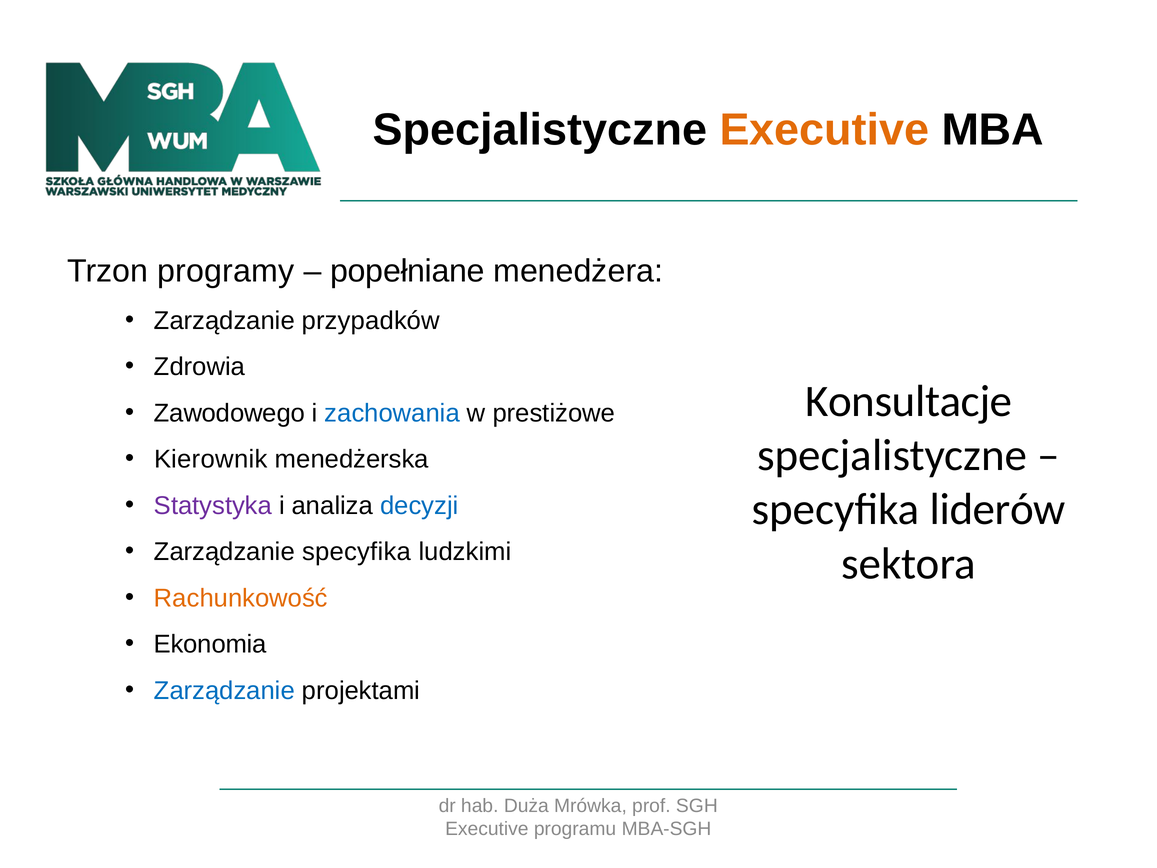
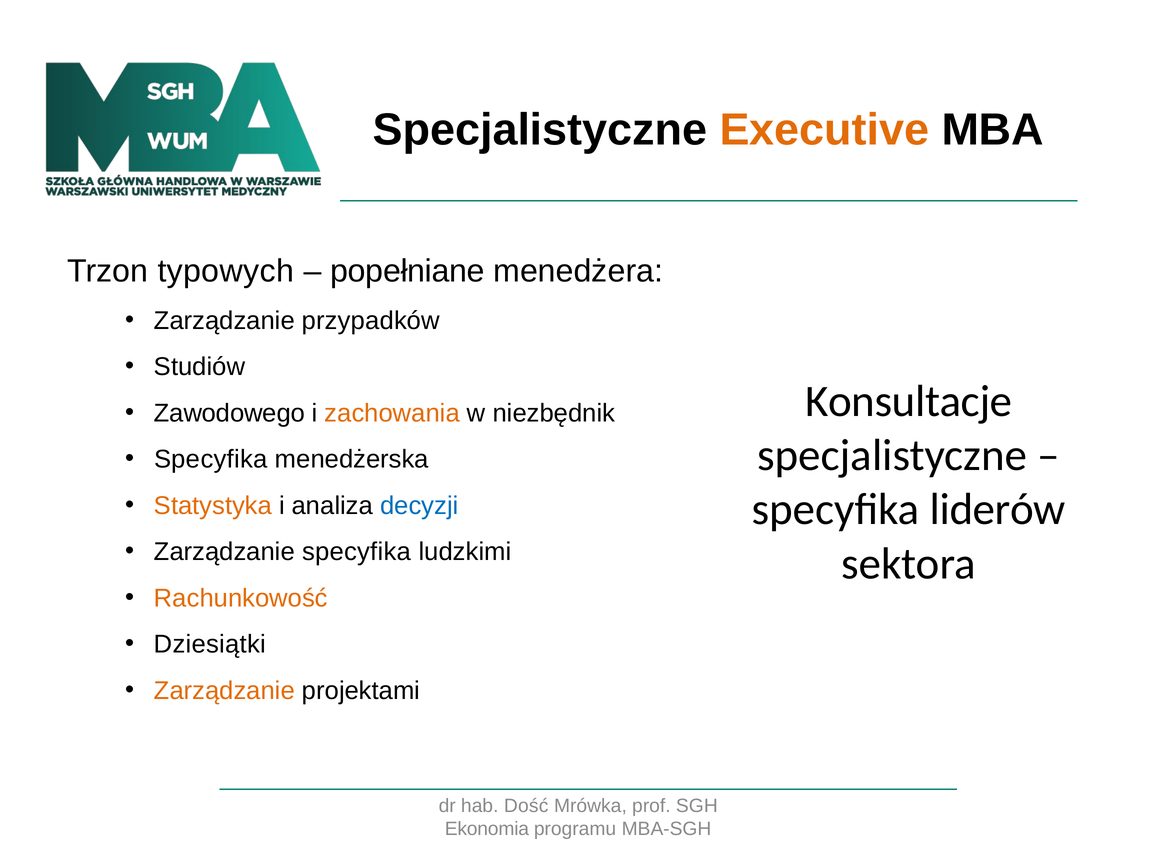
programy: programy -> typowych
Zdrowia: Zdrowia -> Studiów
zachowania colour: blue -> orange
prestiżowe: prestiżowe -> niezbędnik
Kierownik at (211, 459): Kierownik -> Specyfika
Statystyka colour: purple -> orange
Ekonomia: Ekonomia -> Dziesiątki
Zarządzanie at (224, 690) colour: blue -> orange
Duża: Duża -> Dość
Executive at (487, 829): Executive -> Ekonomia
